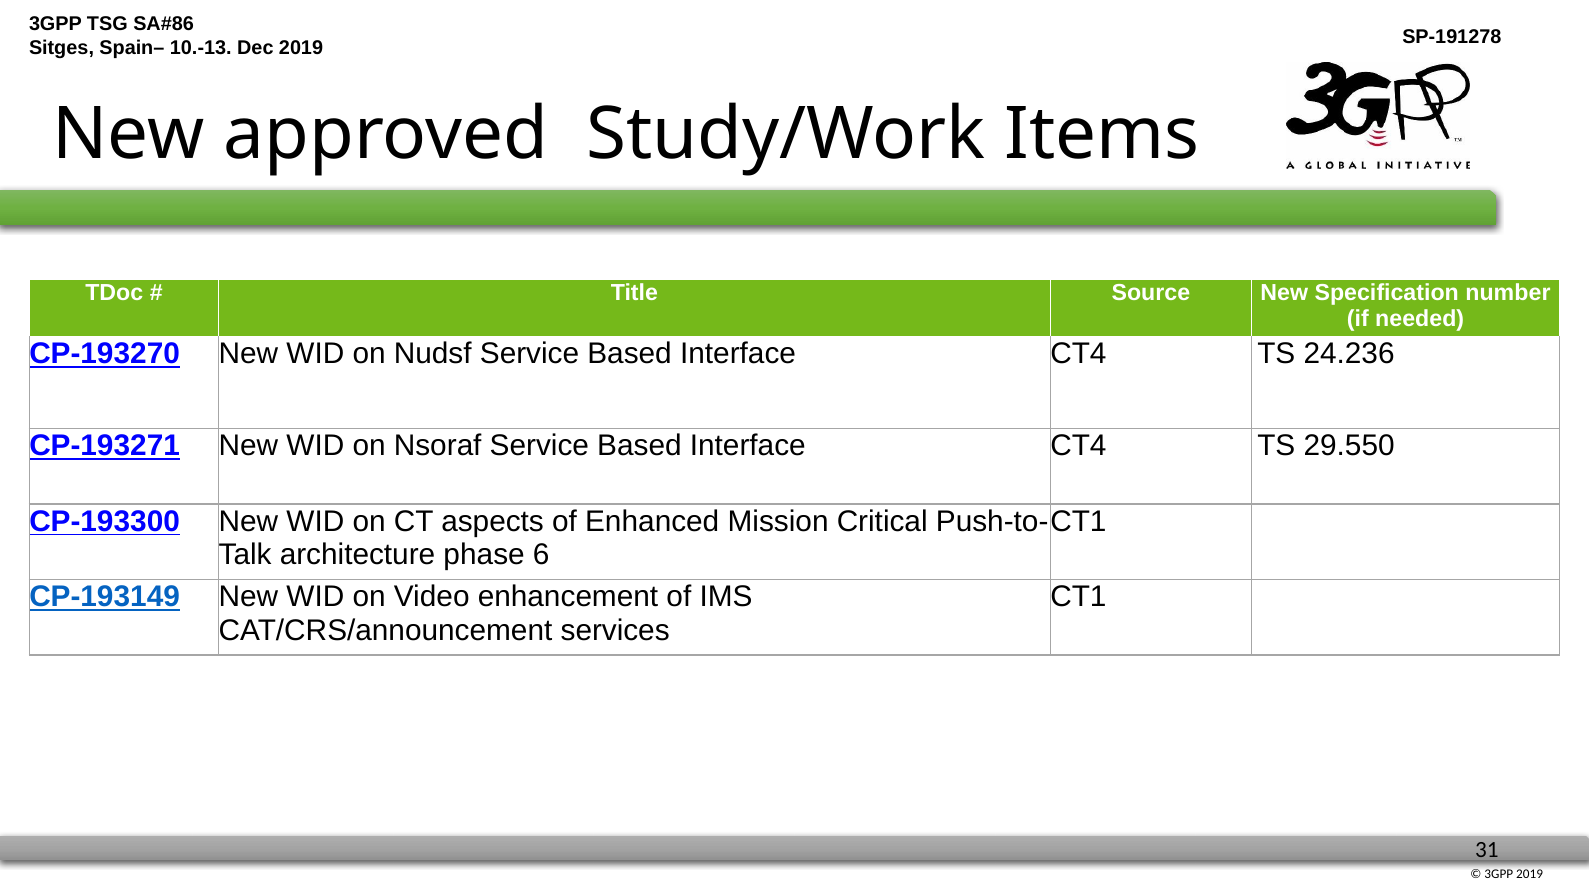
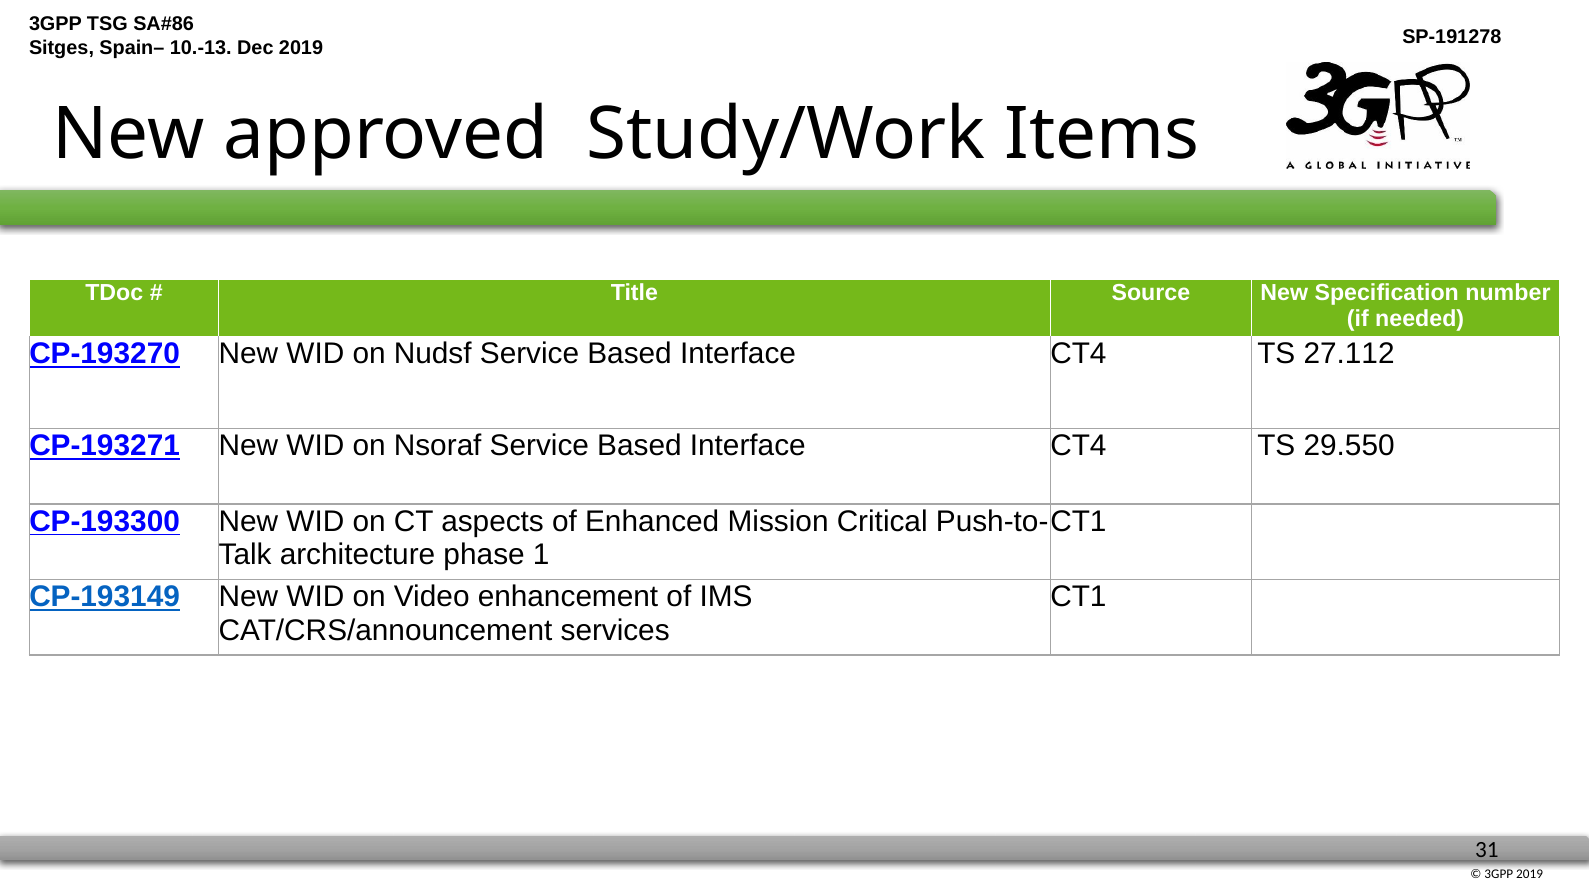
24.236: 24.236 -> 27.112
6: 6 -> 1
